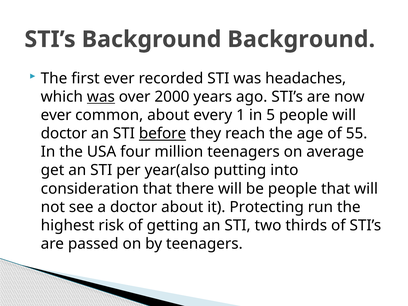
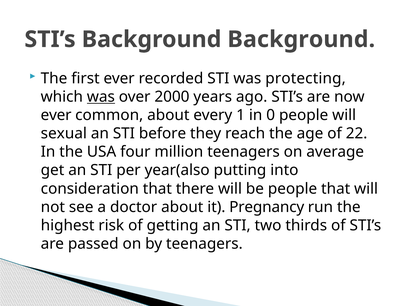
headaches: headaches -> protecting
5: 5 -> 0
doctor at (64, 133): doctor -> sexual
before underline: present -> none
55: 55 -> 22
Protecting: Protecting -> Pregnancy
